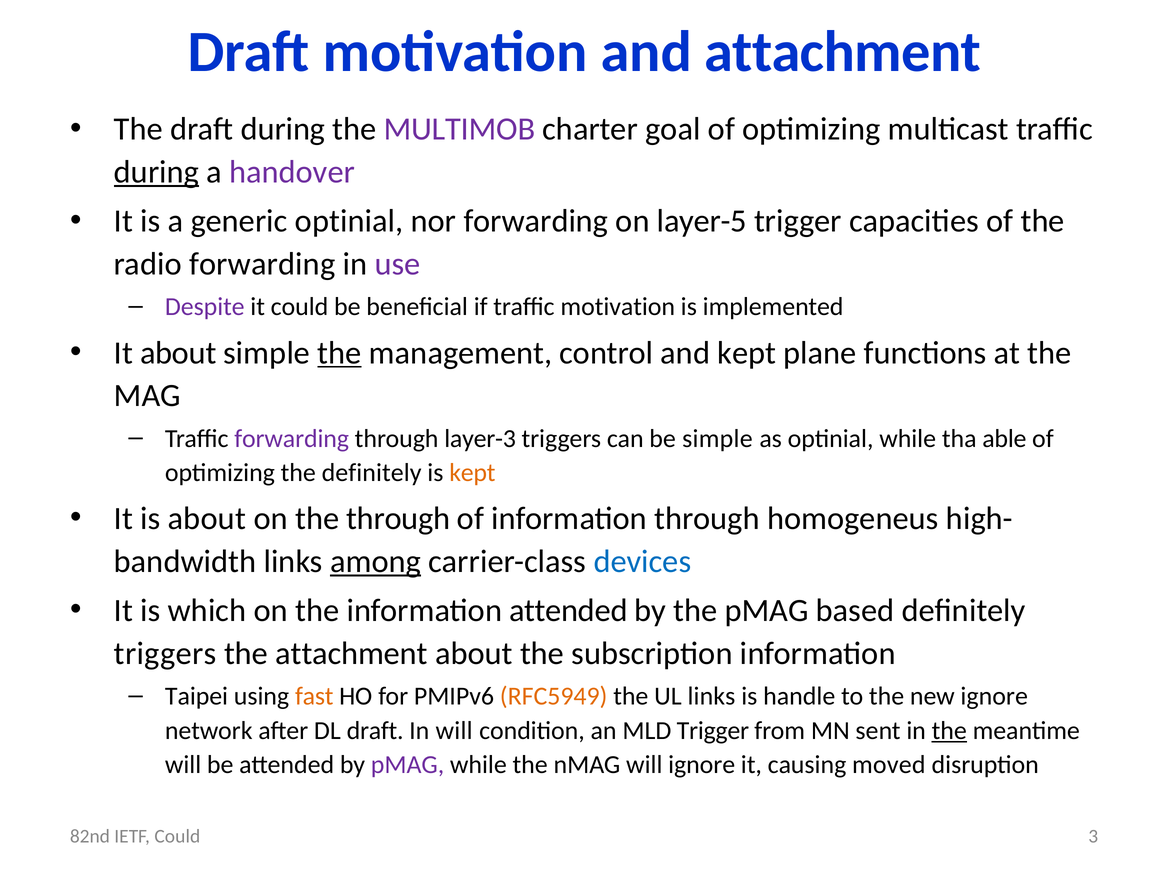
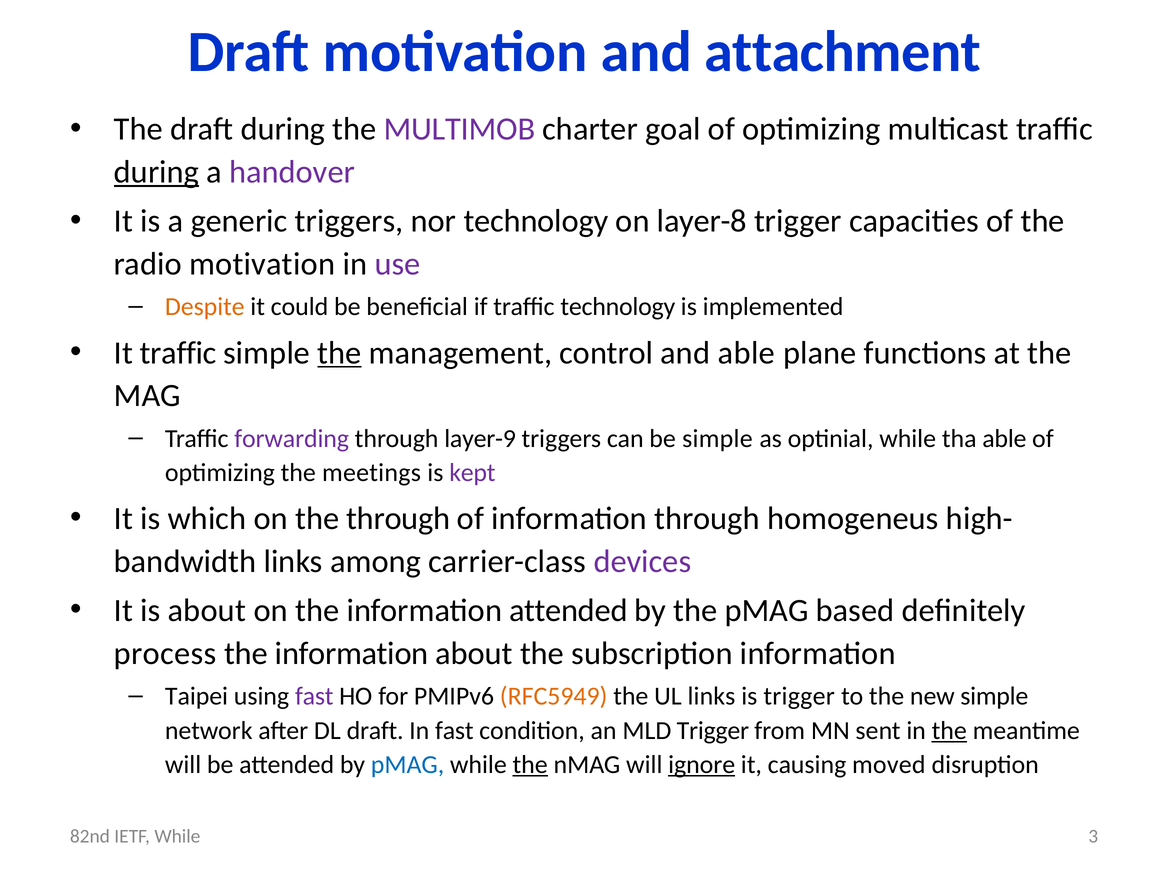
generic optinial: optinial -> triggers
nor forwarding: forwarding -> technology
layer-5: layer-5 -> layer-8
radio forwarding: forwarding -> motivation
Despite colour: purple -> orange
traffic motivation: motivation -> technology
It about: about -> traffic
and kept: kept -> able
layer-3: layer-3 -> layer-9
the definitely: definitely -> meetings
kept at (472, 473) colour: orange -> purple
is about: about -> which
among underline: present -> none
devices colour: blue -> purple
is which: which -> about
triggers at (165, 653): triggers -> process
attachment at (352, 653): attachment -> information
fast at (314, 696) colour: orange -> purple
is handle: handle -> trigger
new ignore: ignore -> simple
In will: will -> fast
pMAG at (408, 765) colour: purple -> blue
the at (530, 765) underline: none -> present
ignore at (702, 765) underline: none -> present
IETF Could: Could -> While
